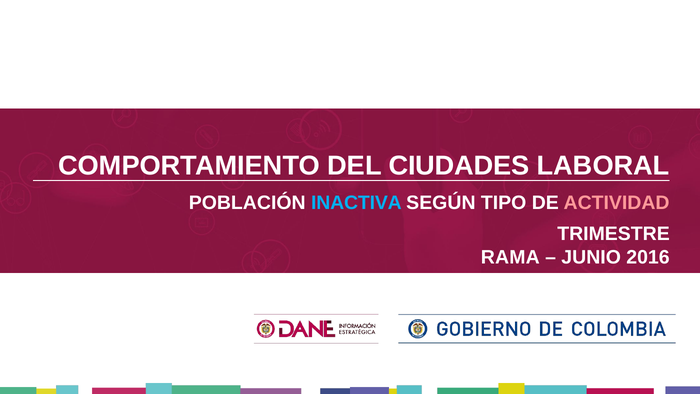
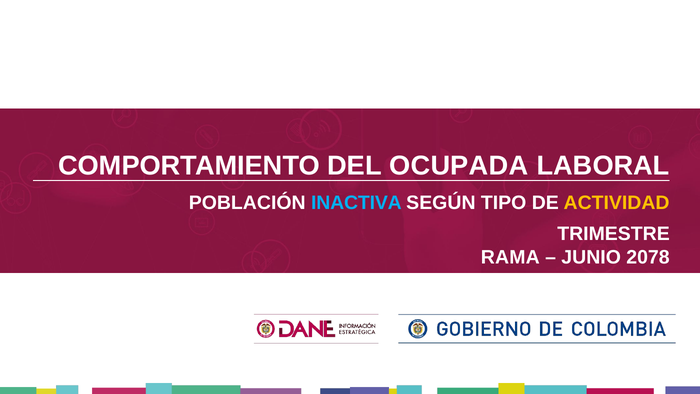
CIUDADES: CIUDADES -> OCUPADA
ACTIVIDAD colour: pink -> yellow
2016: 2016 -> 2078
